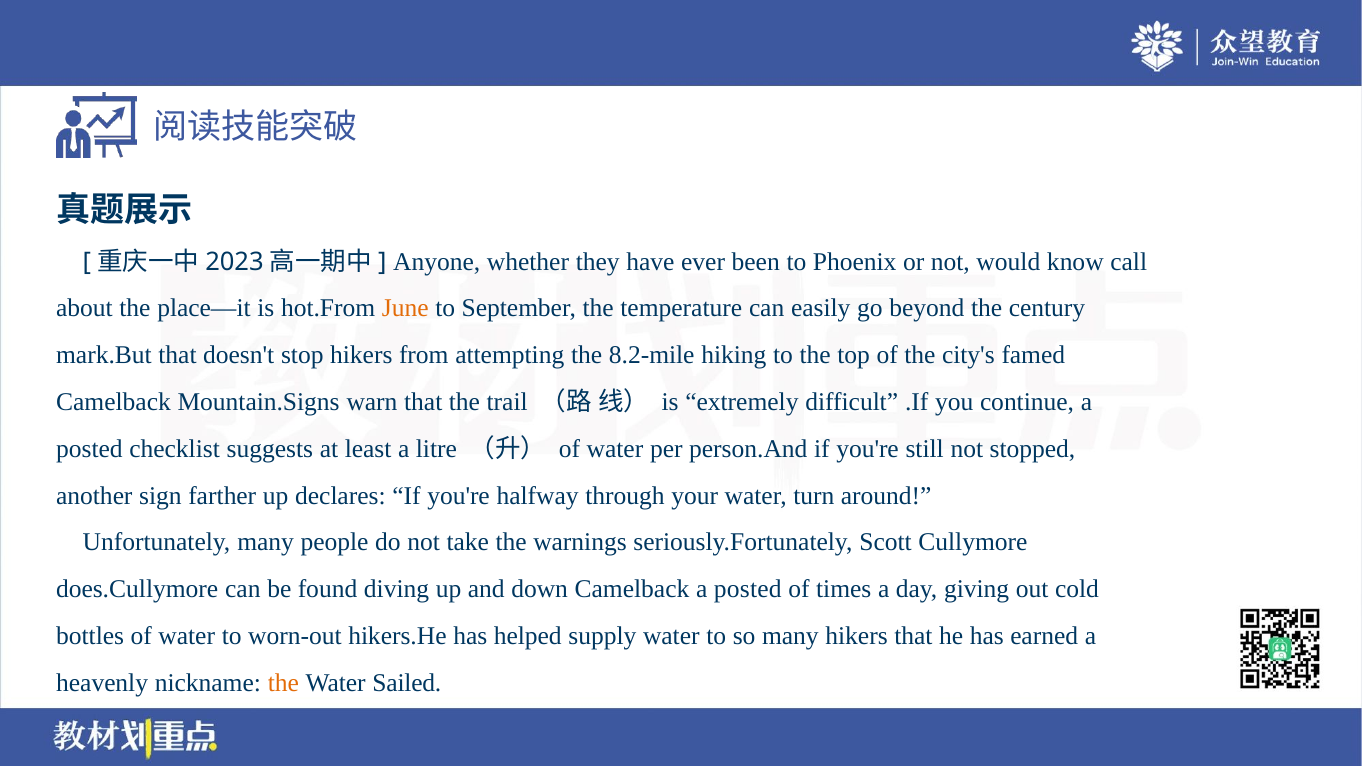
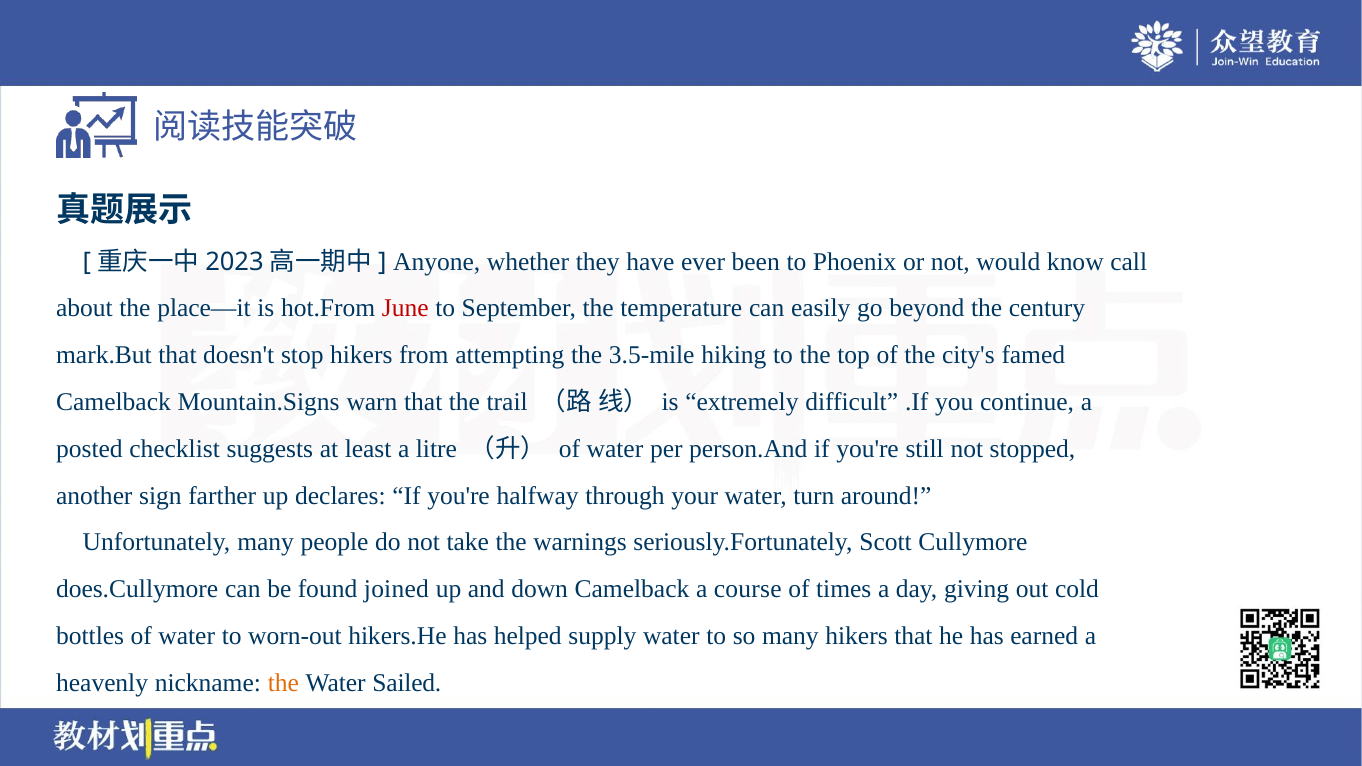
June colour: orange -> red
8.2-mile: 8.2-mile -> 3.5-mile
diving: diving -> joined
Camelback a posted: posted -> course
